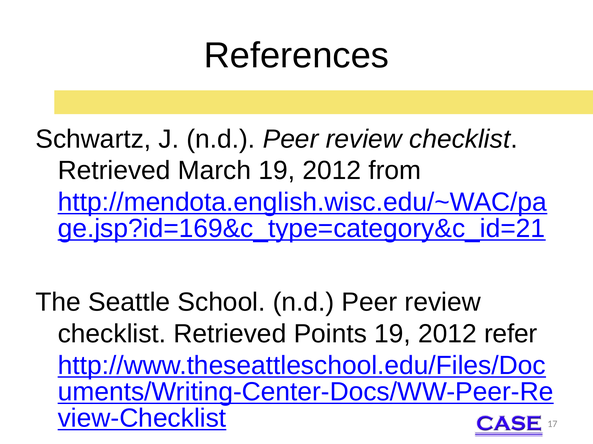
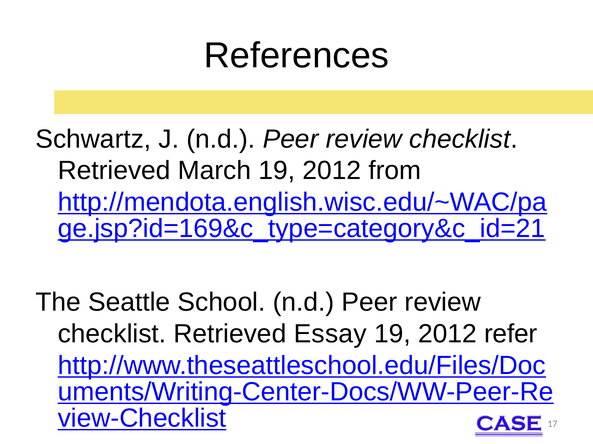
Points: Points -> Essay
